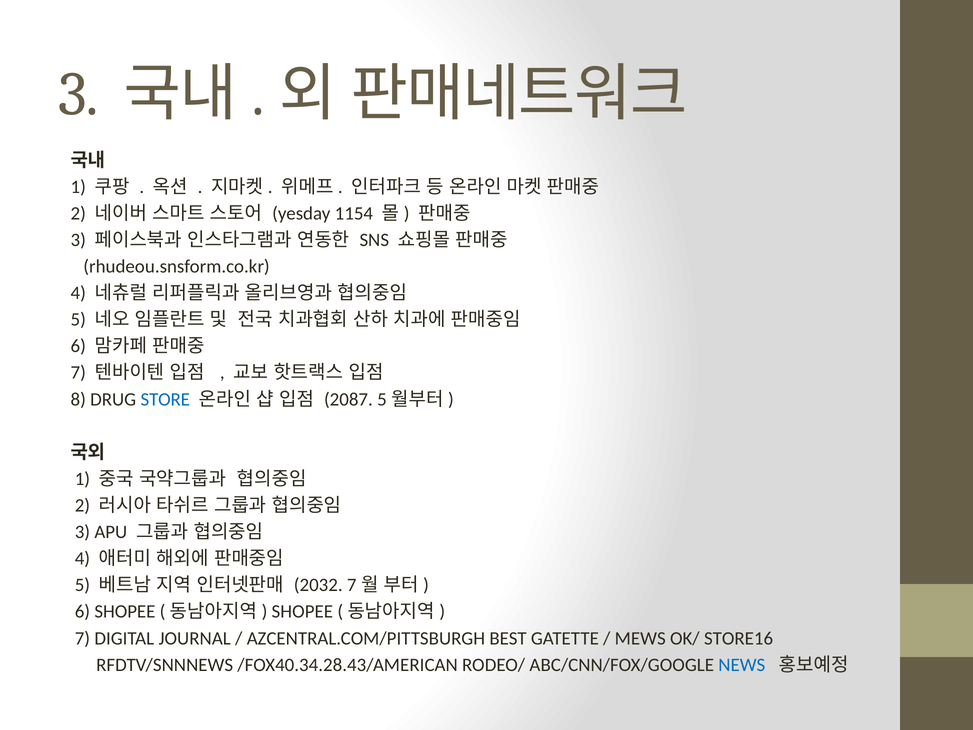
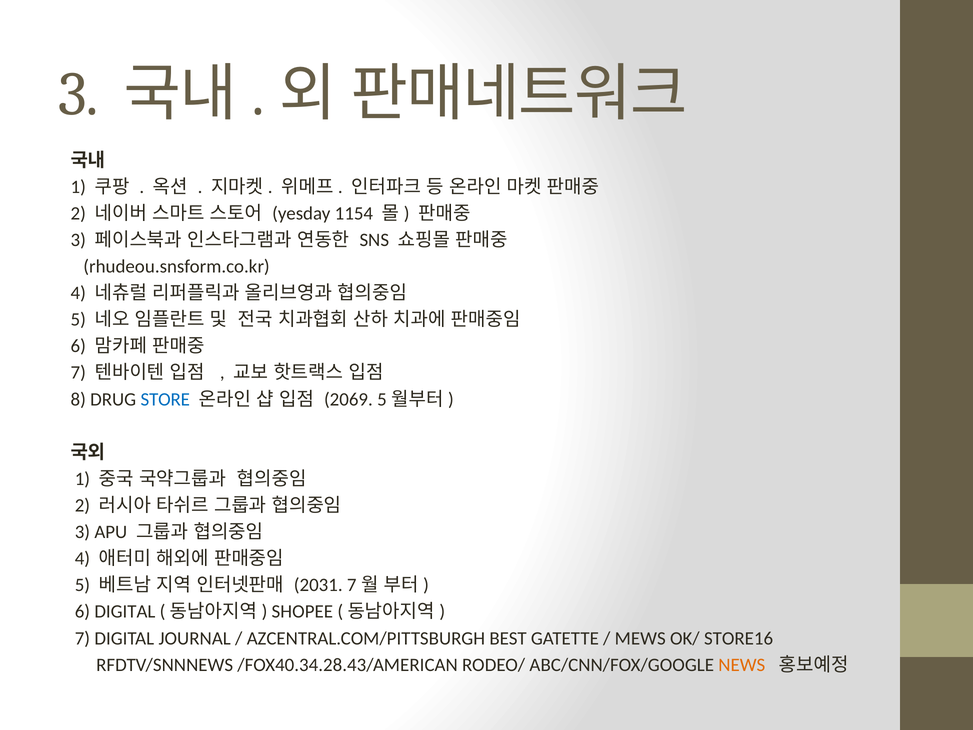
2087: 2087 -> 2069
2032: 2032 -> 2031
6 SHOPEE: SHOPEE -> DIGITAL
NEWS colour: blue -> orange
